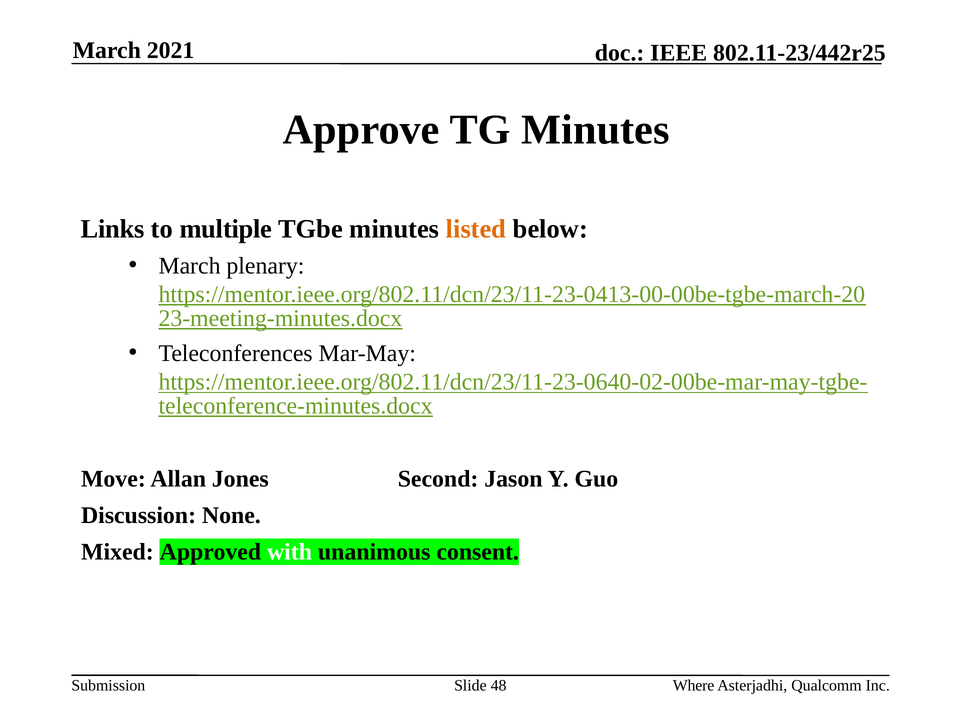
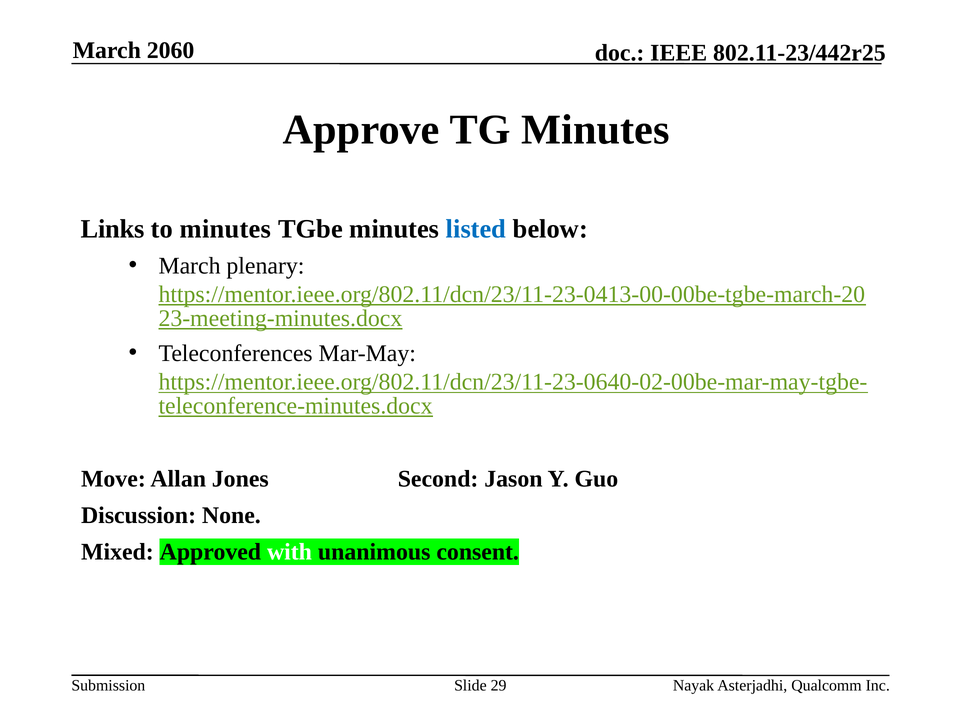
2021: 2021 -> 2060
to multiple: multiple -> minutes
listed colour: orange -> blue
48: 48 -> 29
Where: Where -> Nayak
